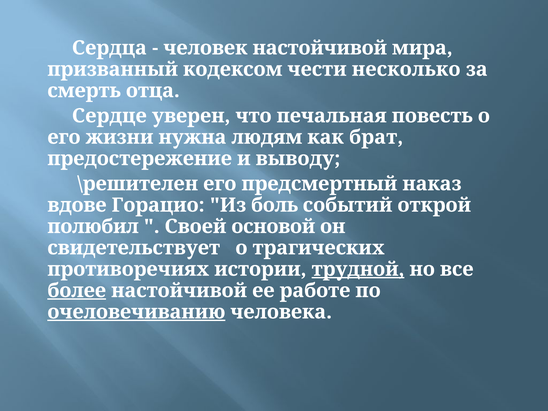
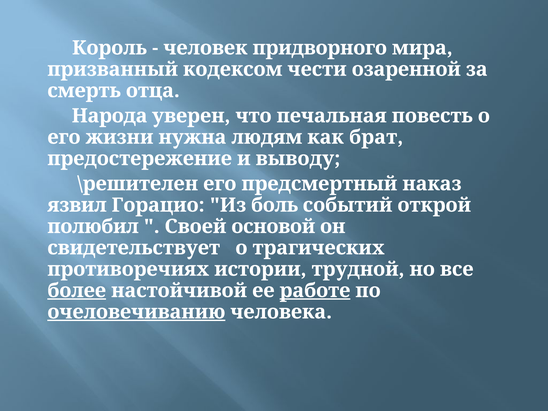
Сердца: Сердца -> Король
человек настойчивой: настойчивой -> придворного
несколько: несколько -> озаренной
Сердце: Сердце -> Народа
вдове: вдове -> язвил
трудной underline: present -> none
работе underline: none -> present
